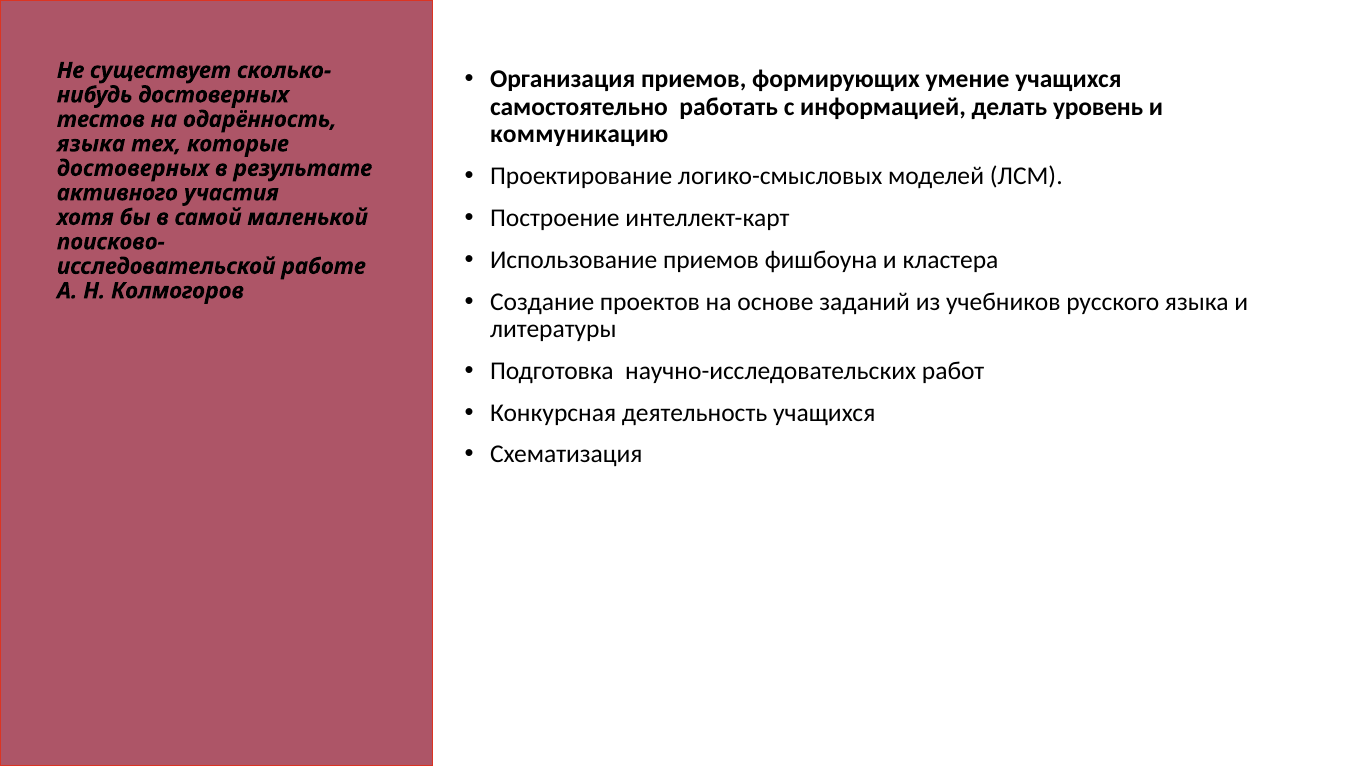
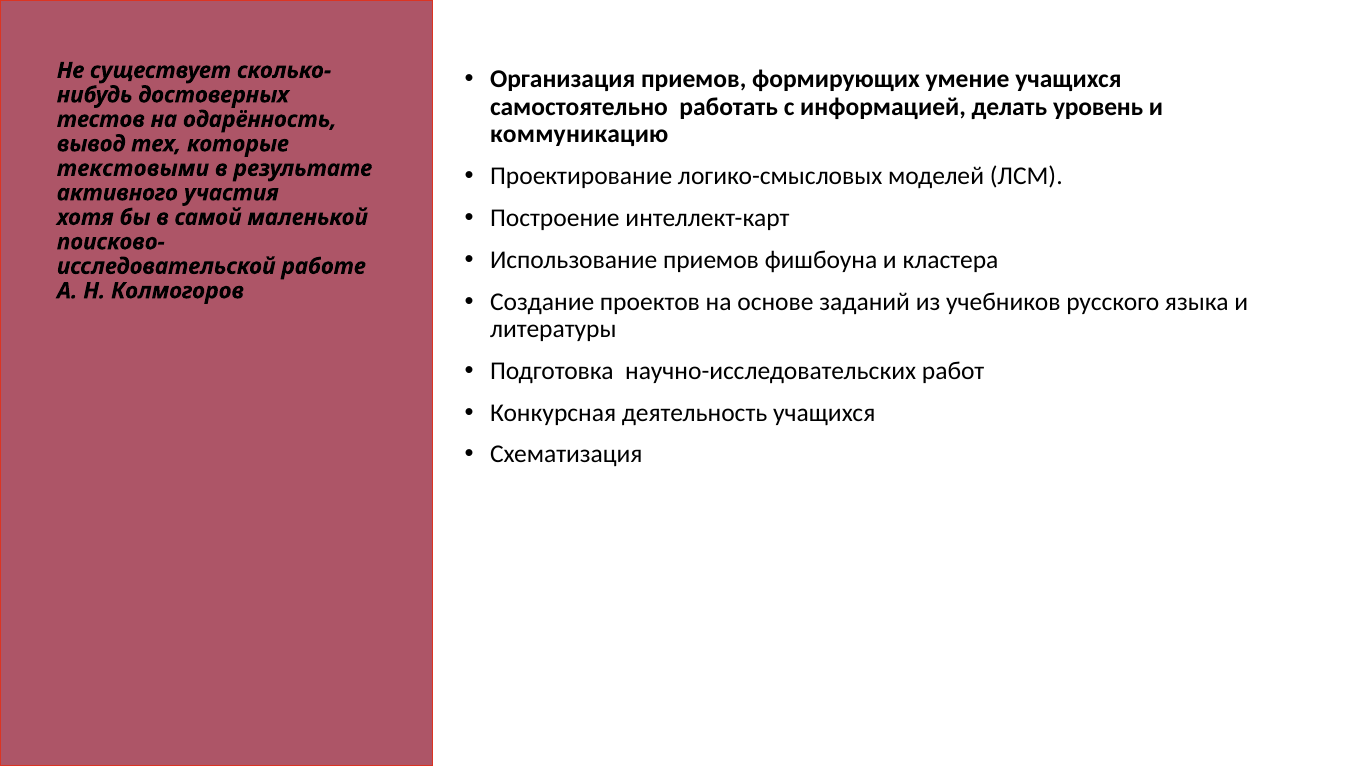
языка at (91, 144): языка -> вывод
достоверных at (133, 168): достоверных -> текстовыми
